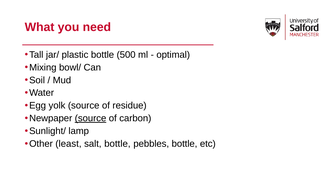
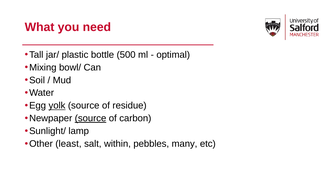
yolk underline: none -> present
salt bottle: bottle -> within
pebbles bottle: bottle -> many
